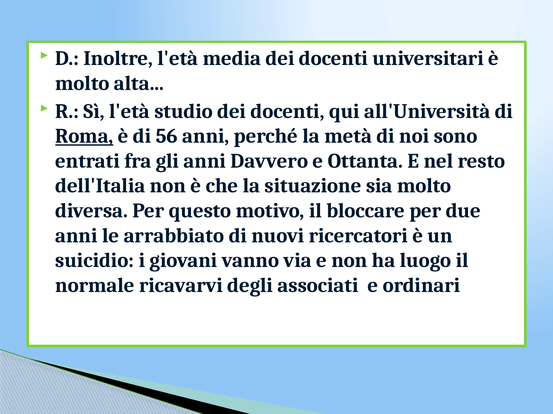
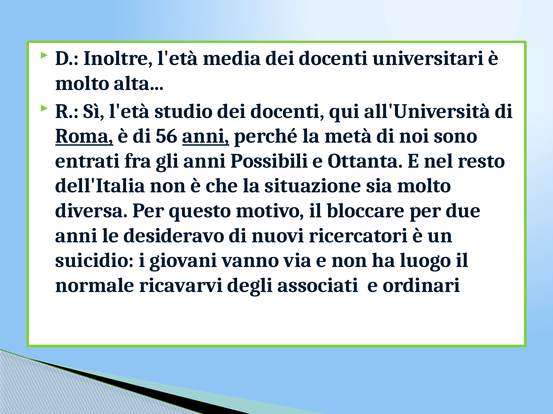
anni at (206, 136) underline: none -> present
Davvero: Davvero -> Possibili
arrabbiato: arrabbiato -> desideravo
